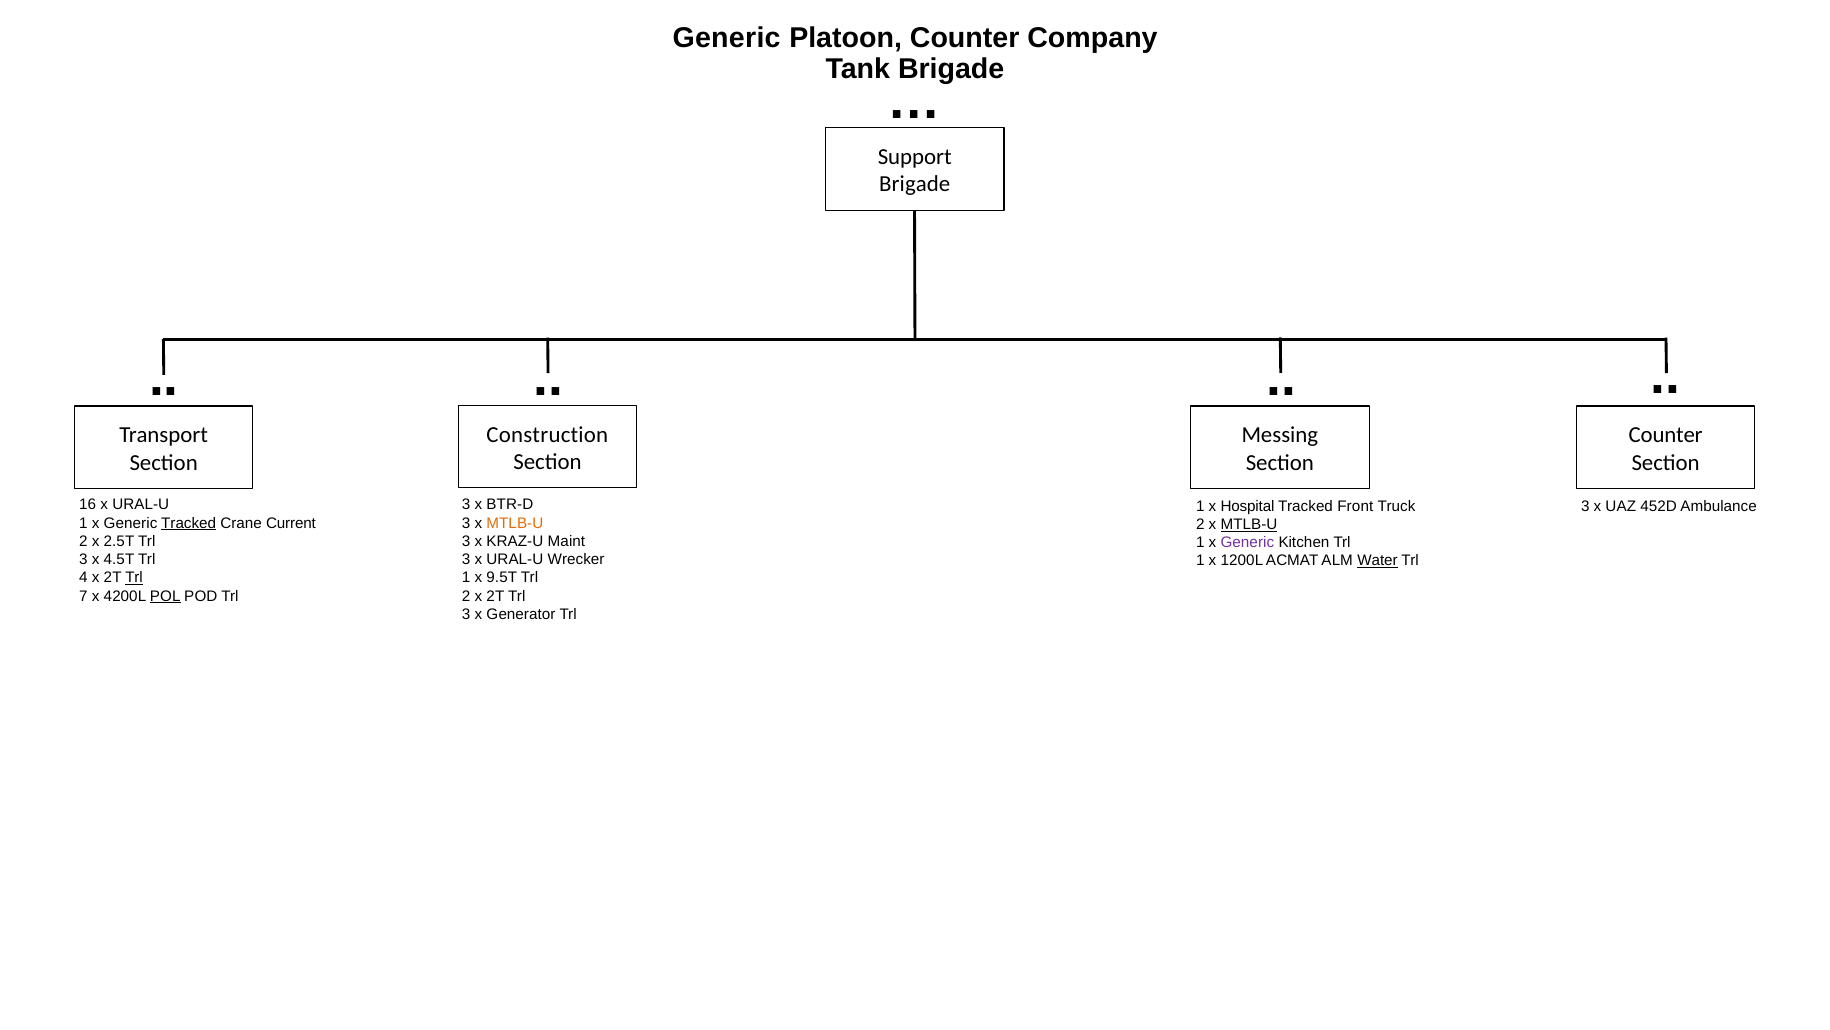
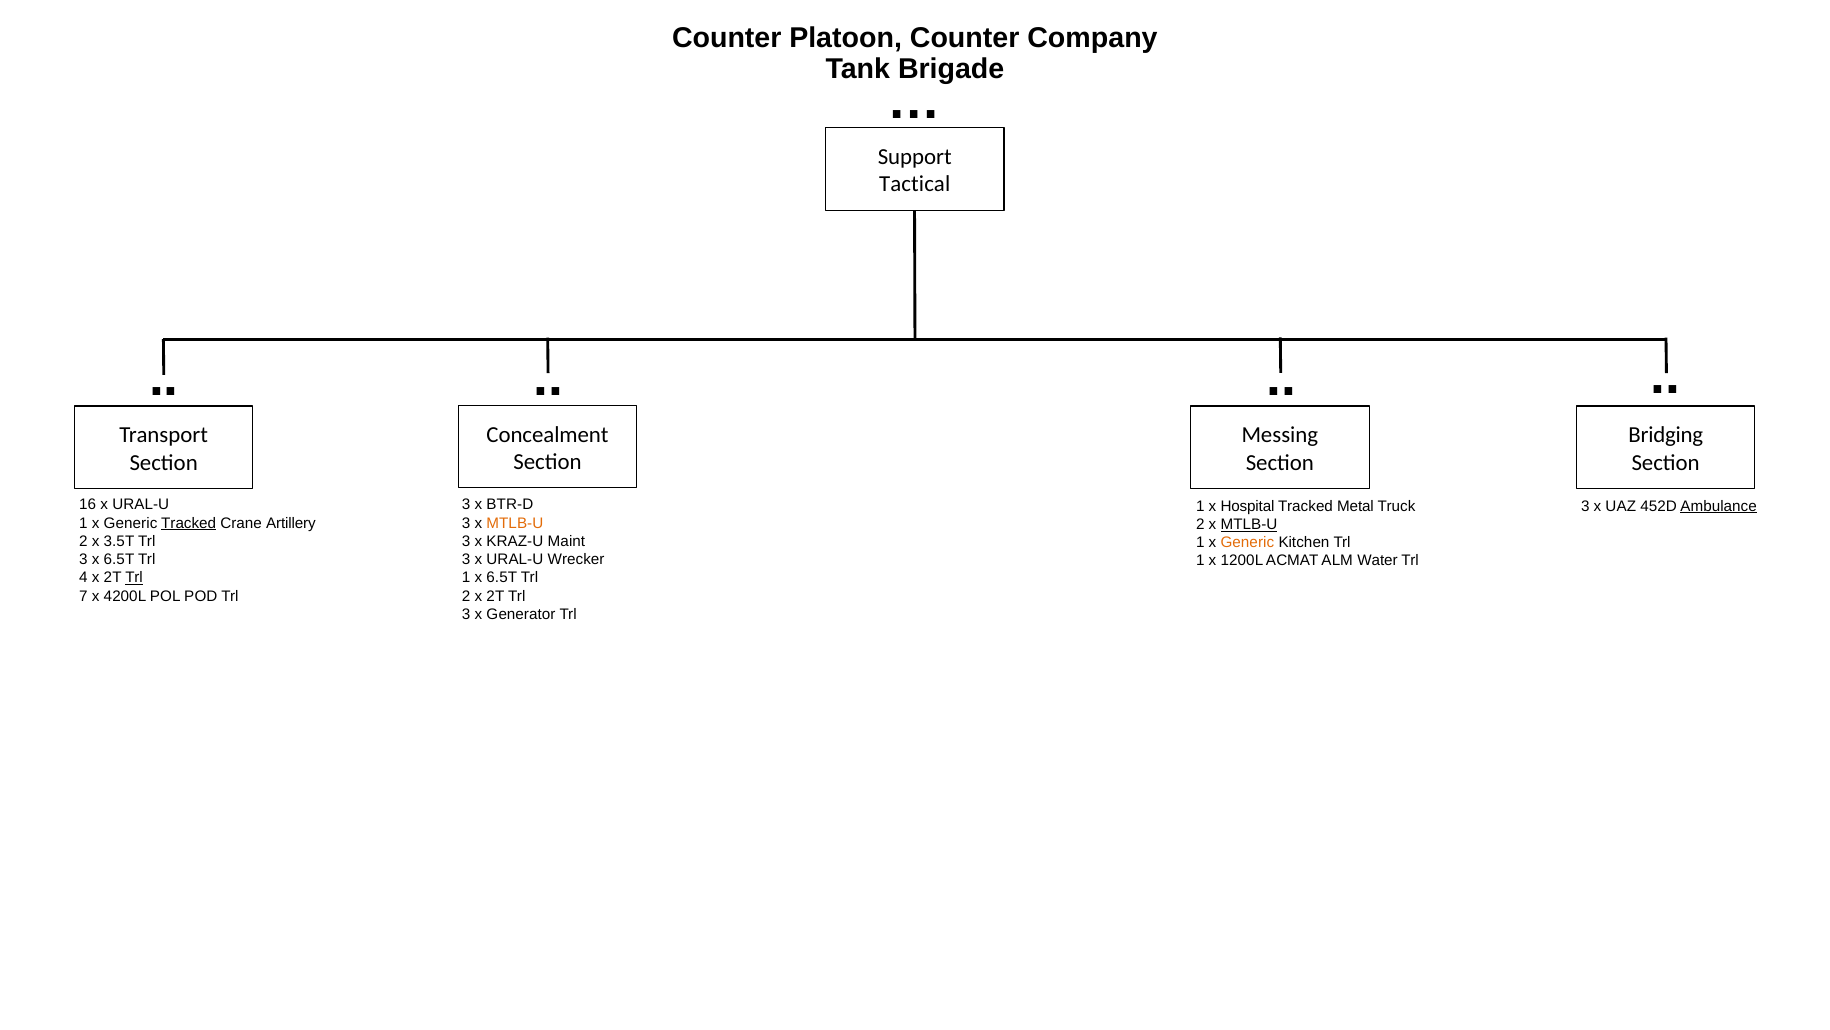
Generic at (727, 38): Generic -> Counter
Brigade at (915, 184): Brigade -> Tactical
Construction: Construction -> Concealment
Counter at (1666, 435): Counter -> Bridging
Front: Front -> Metal
Ambulance underline: none -> present
Current: Current -> Artillery
2.5T: 2.5T -> 3.5T
Generic at (1247, 542) colour: purple -> orange
3 x 4.5T: 4.5T -> 6.5T
Water underline: present -> none
1 x 9.5T: 9.5T -> 6.5T
POL underline: present -> none
